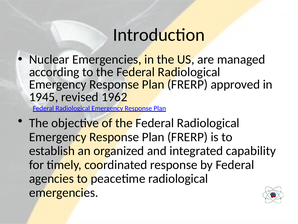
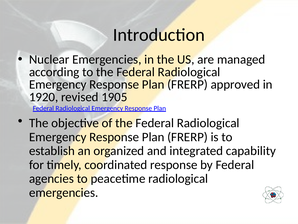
1945: 1945 -> 1920
1962: 1962 -> 1905
